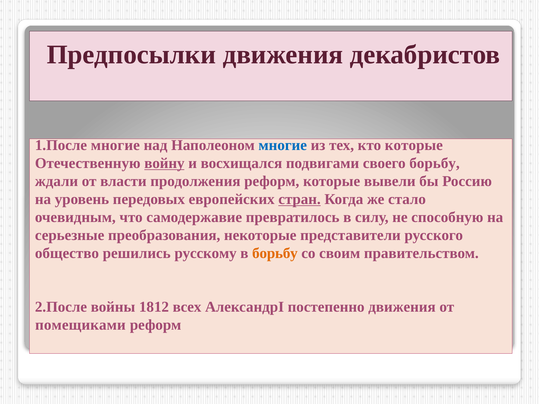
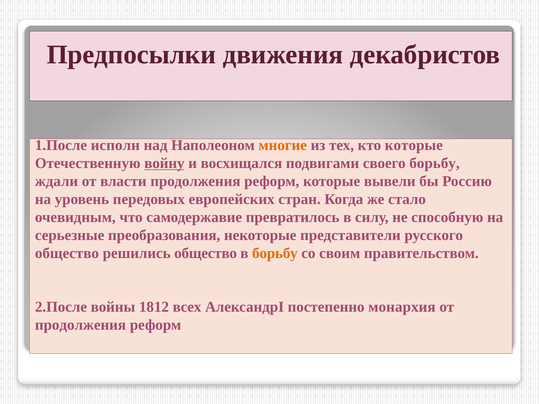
1.После многие: многие -> исполн
многие at (283, 145) colour: blue -> orange
стран underline: present -> none
решились русскому: русскому -> общество
постепенно движения: движения -> монархия
помещиками at (80, 325): помещиками -> продолжения
